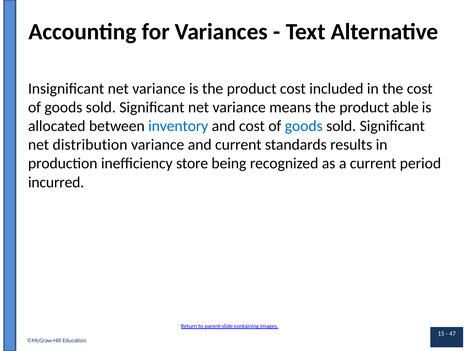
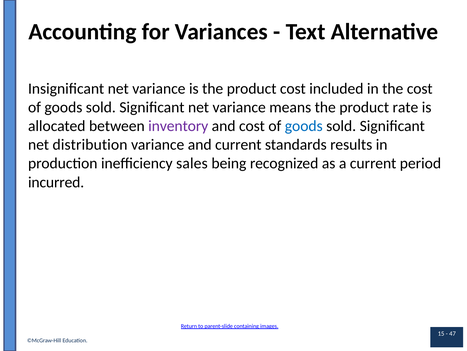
able: able -> rate
inventory colour: blue -> purple
store: store -> sales
